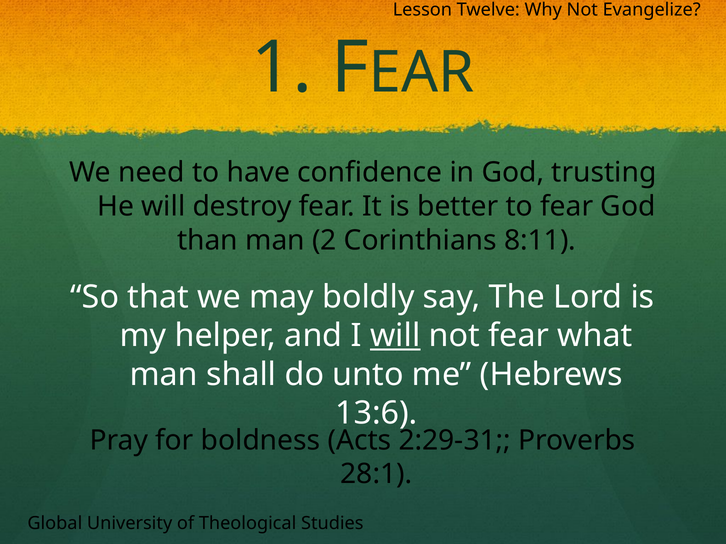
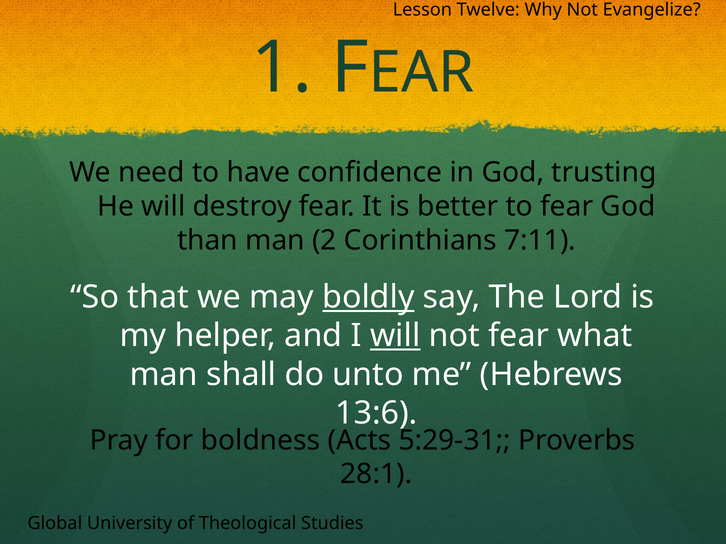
8:11: 8:11 -> 7:11
boldly underline: none -> present
2:29-31;;: 2:29-31;; -> 5:29-31;;
